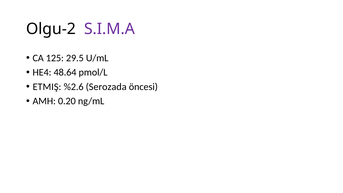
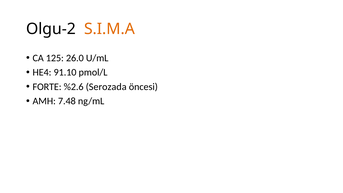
S.I.M.A colour: purple -> orange
29.5: 29.5 -> 26.0
48.64: 48.64 -> 91.10
ETMIŞ: ETMIŞ -> FORTE
0.20: 0.20 -> 7.48
